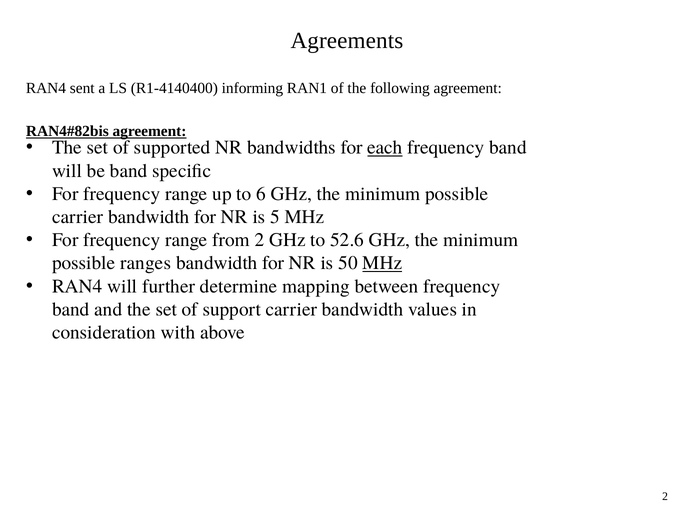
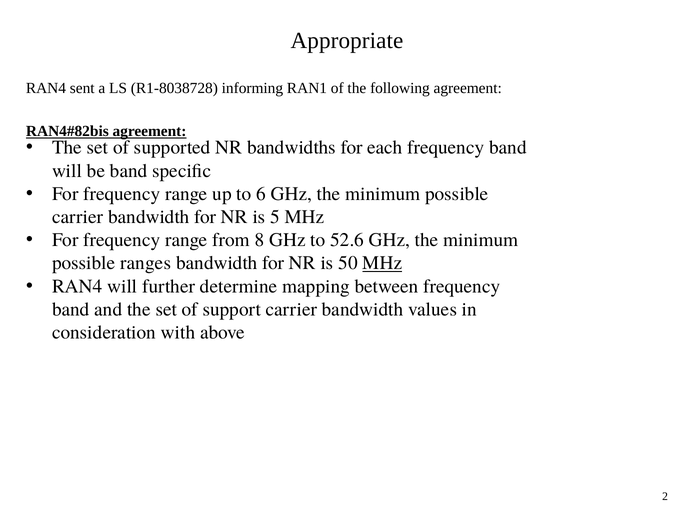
Agreements: Agreements -> Appropriate
R1-4140400: R1-4140400 -> R1-8038728
each underline: present -> none
from 2: 2 -> 8
